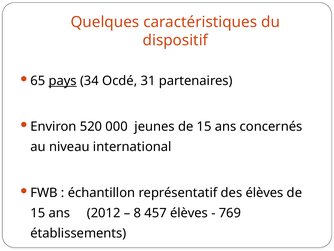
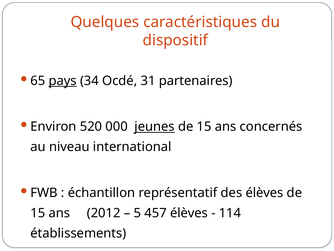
jeunes underline: none -> present
8: 8 -> 5
769: 769 -> 114
